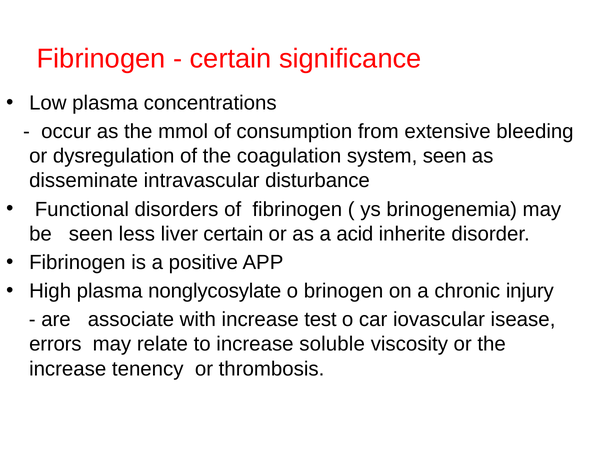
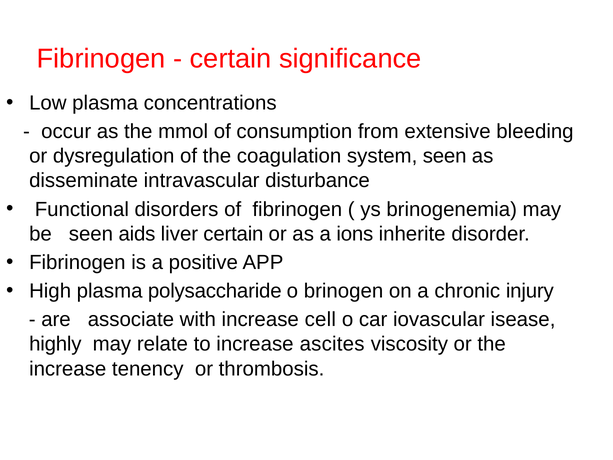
less: less -> aids
acid: acid -> ions
nonglycosylate: nonglycosylate -> polysaccharide
test: test -> cell
errors: errors -> highly
soluble: soluble -> ascites
